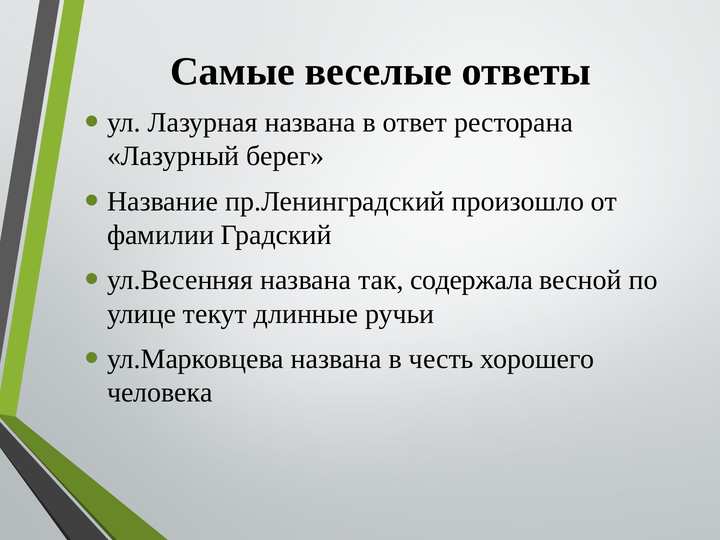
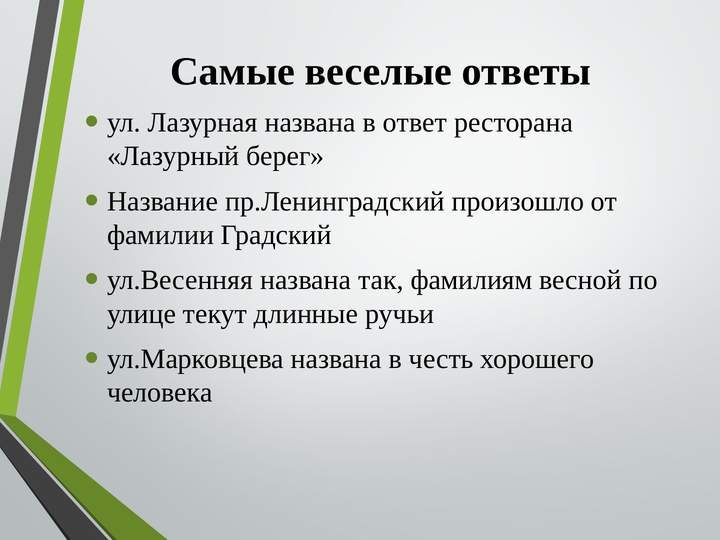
содержала: содержала -> фамилиям
